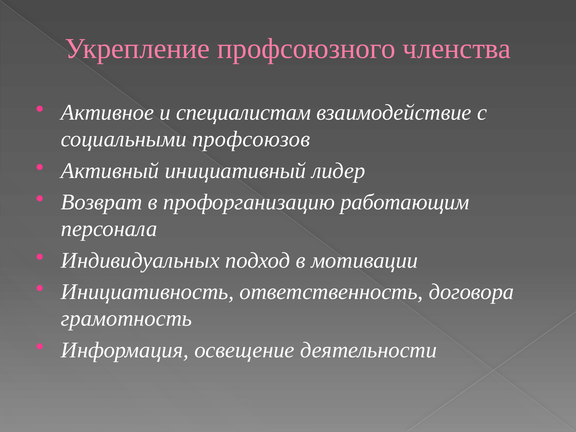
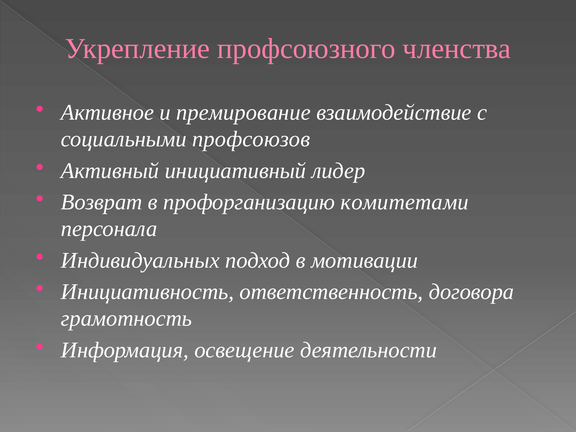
специалистам: специалистам -> премирование
работающим: работающим -> комитетами
